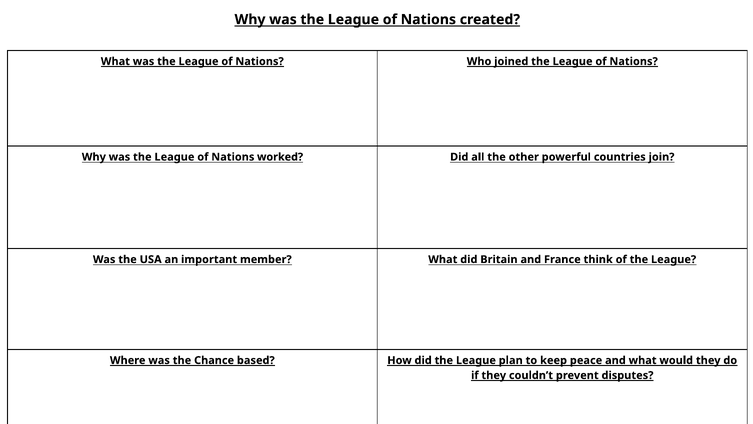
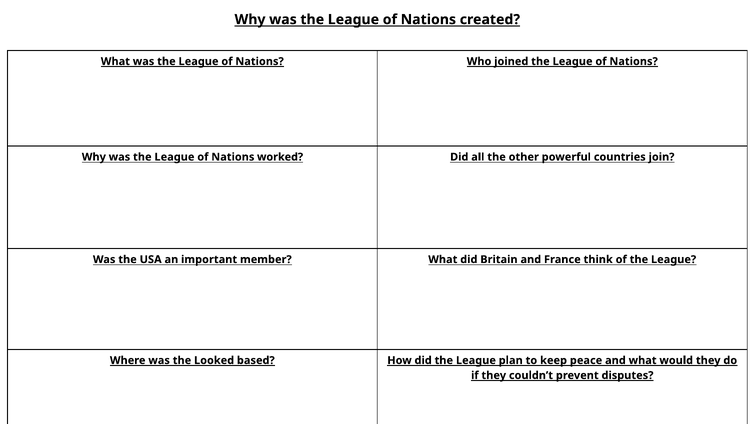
Chance: Chance -> Looked
